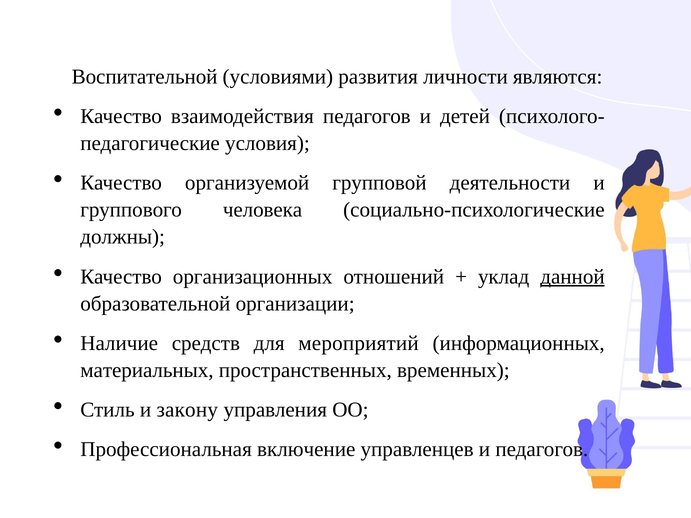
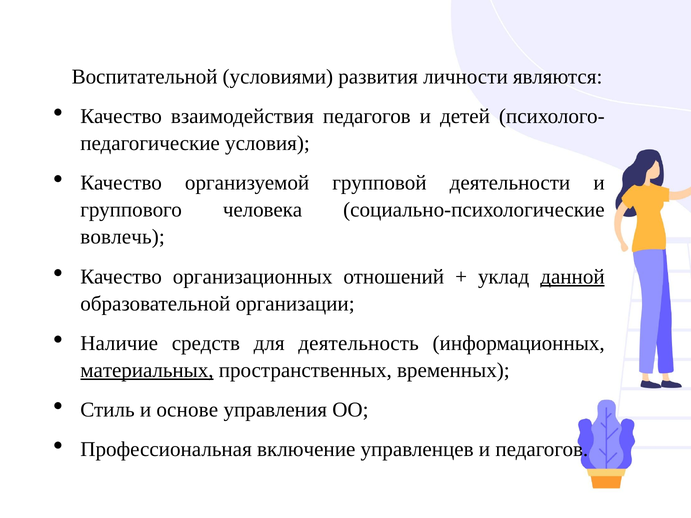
должны: должны -> вовлечь
мероприятий: мероприятий -> деятельность
материальных underline: none -> present
закону: закону -> основе
